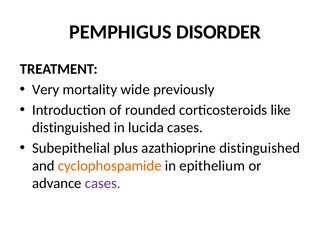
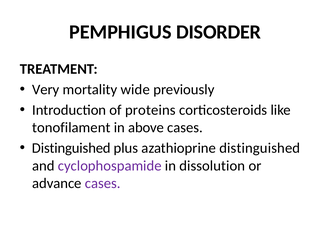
rounded: rounded -> proteins
distinguished at (71, 128): distinguished -> tonofilament
lucida: lucida -> above
Subepithelial at (71, 148): Subepithelial -> Distinguished
cyclophospamide colour: orange -> purple
epithelium: epithelium -> dissolution
